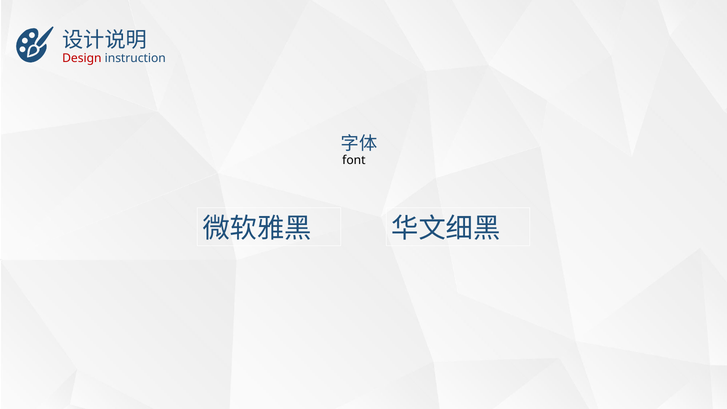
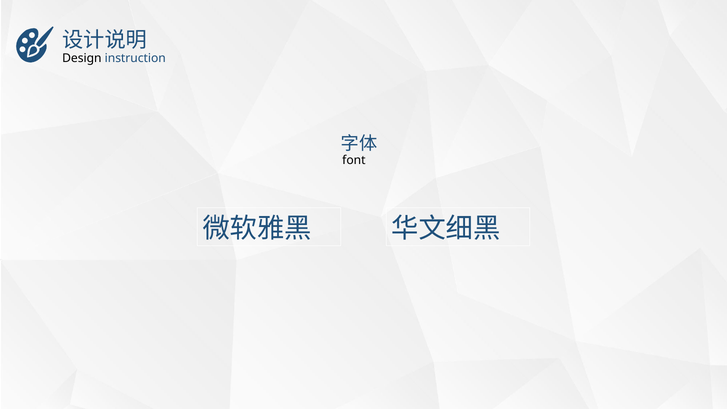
Design colour: red -> black
